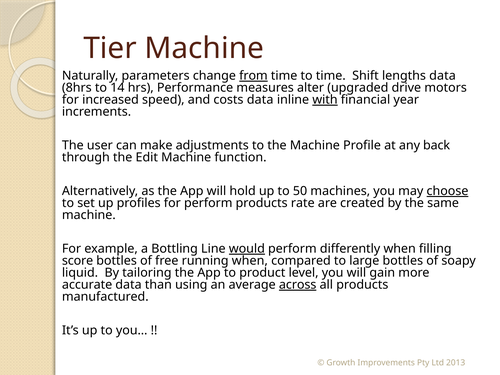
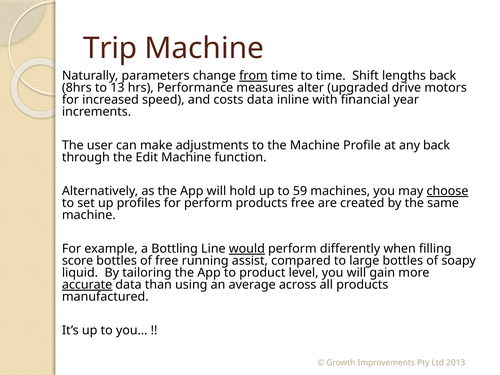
Tier: Tier -> Trip
lengths data: data -> back
14: 14 -> 13
with underline: present -> none
50: 50 -> 59
products rate: rate -> free
running when: when -> assist
accurate underline: none -> present
across underline: present -> none
